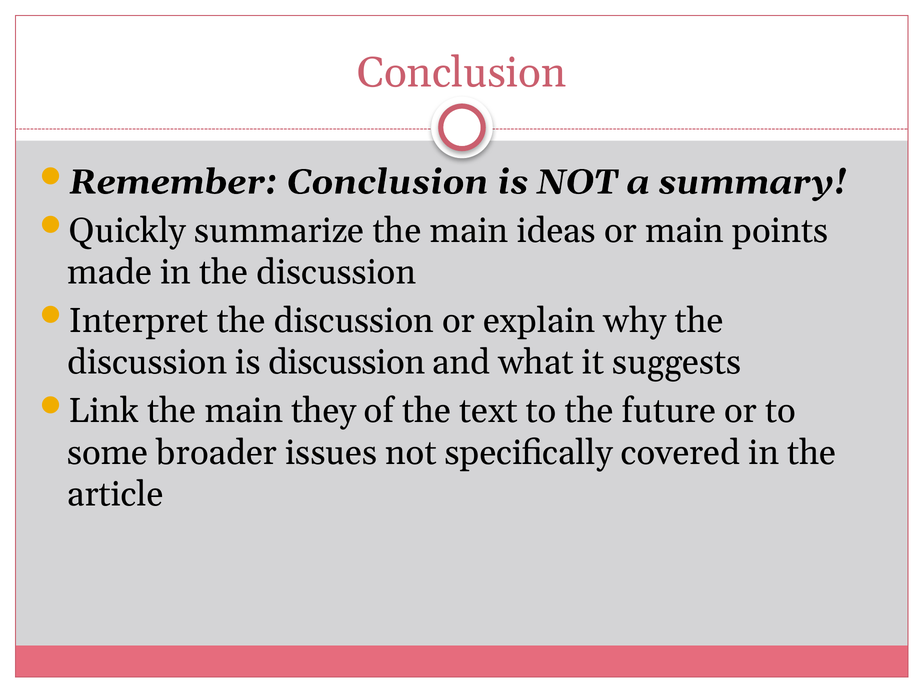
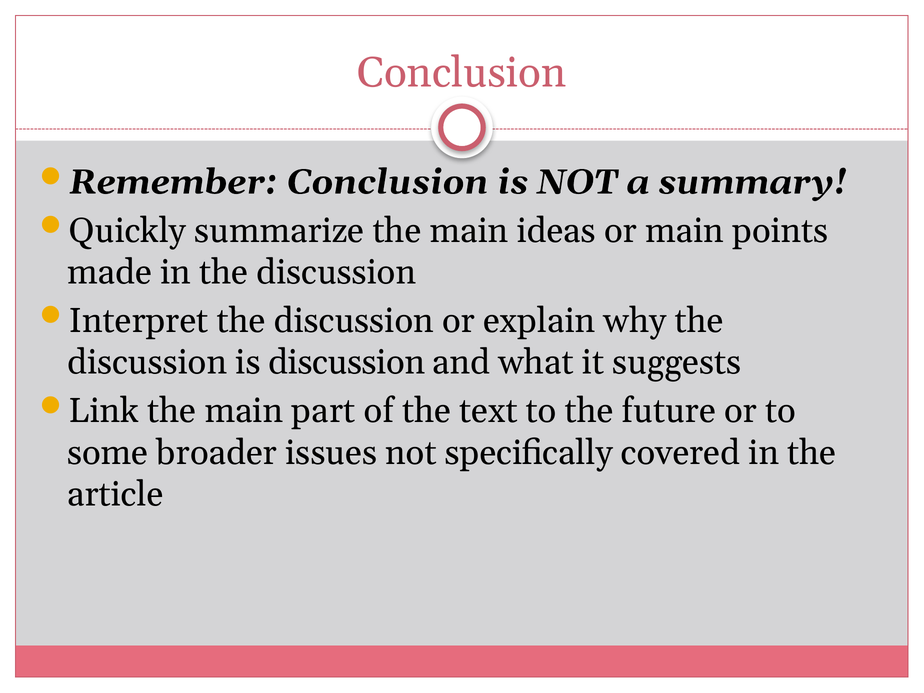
they: they -> part
